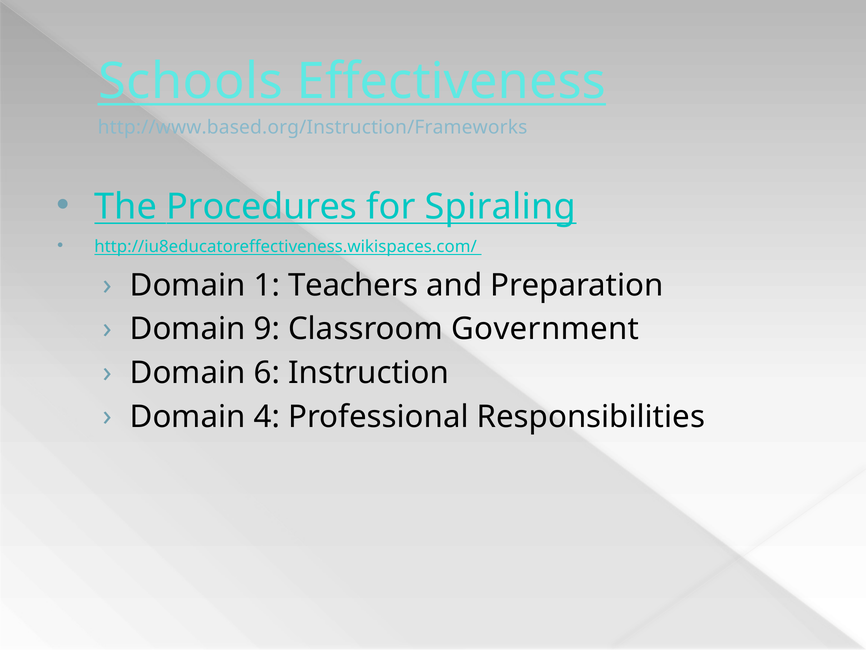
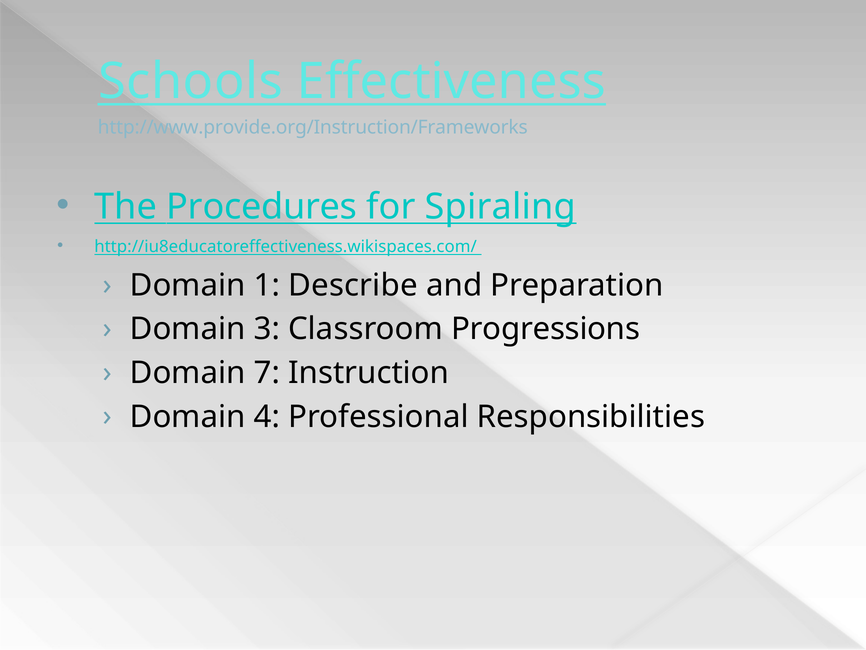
http://www.based.org/Instruction/Frameworks: http://www.based.org/Instruction/Frameworks -> http://www.provide.org/Instruction/Frameworks
Teachers: Teachers -> Describe
9: 9 -> 3
Government: Government -> Progressions
6: 6 -> 7
